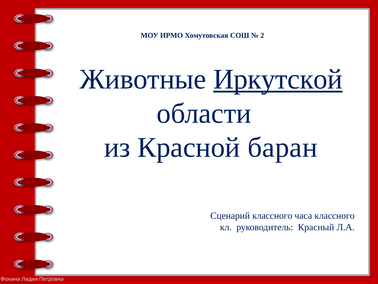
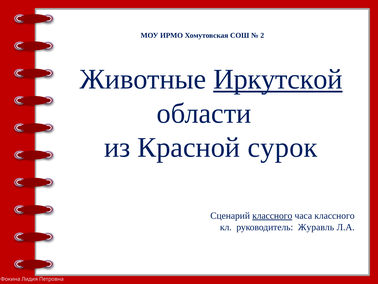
баран: баран -> сурок
классного at (272, 215) underline: none -> present
Красный: Красный -> Журавль
